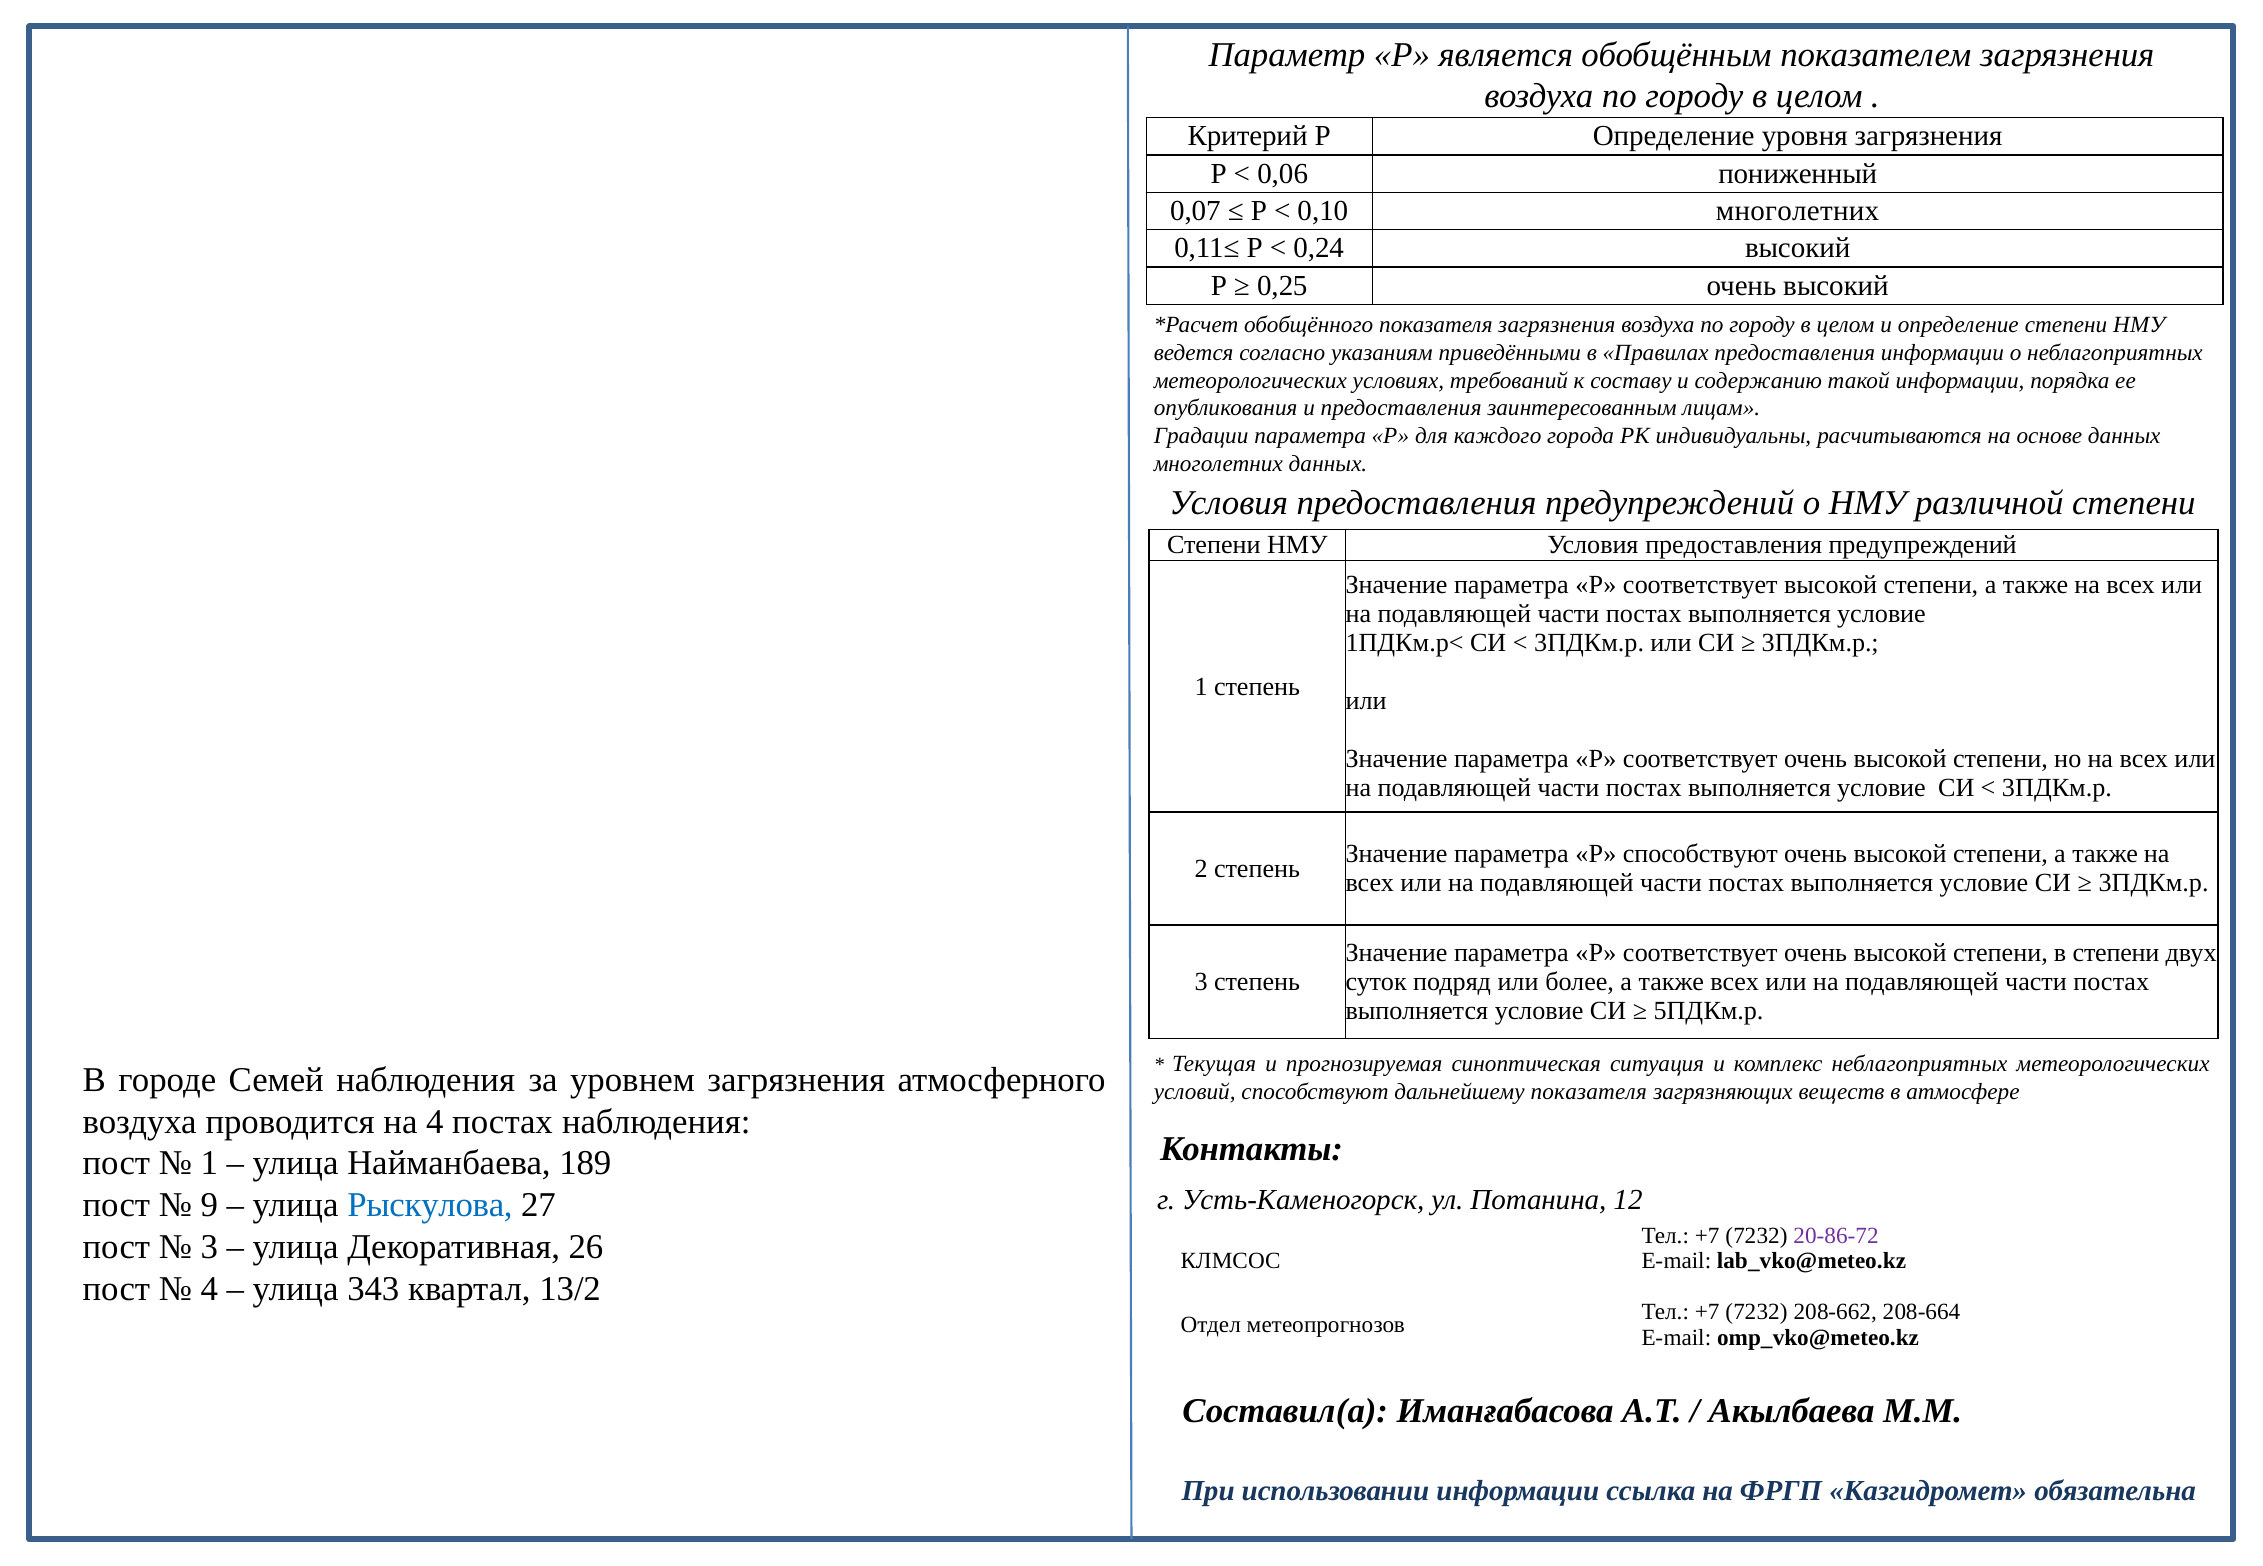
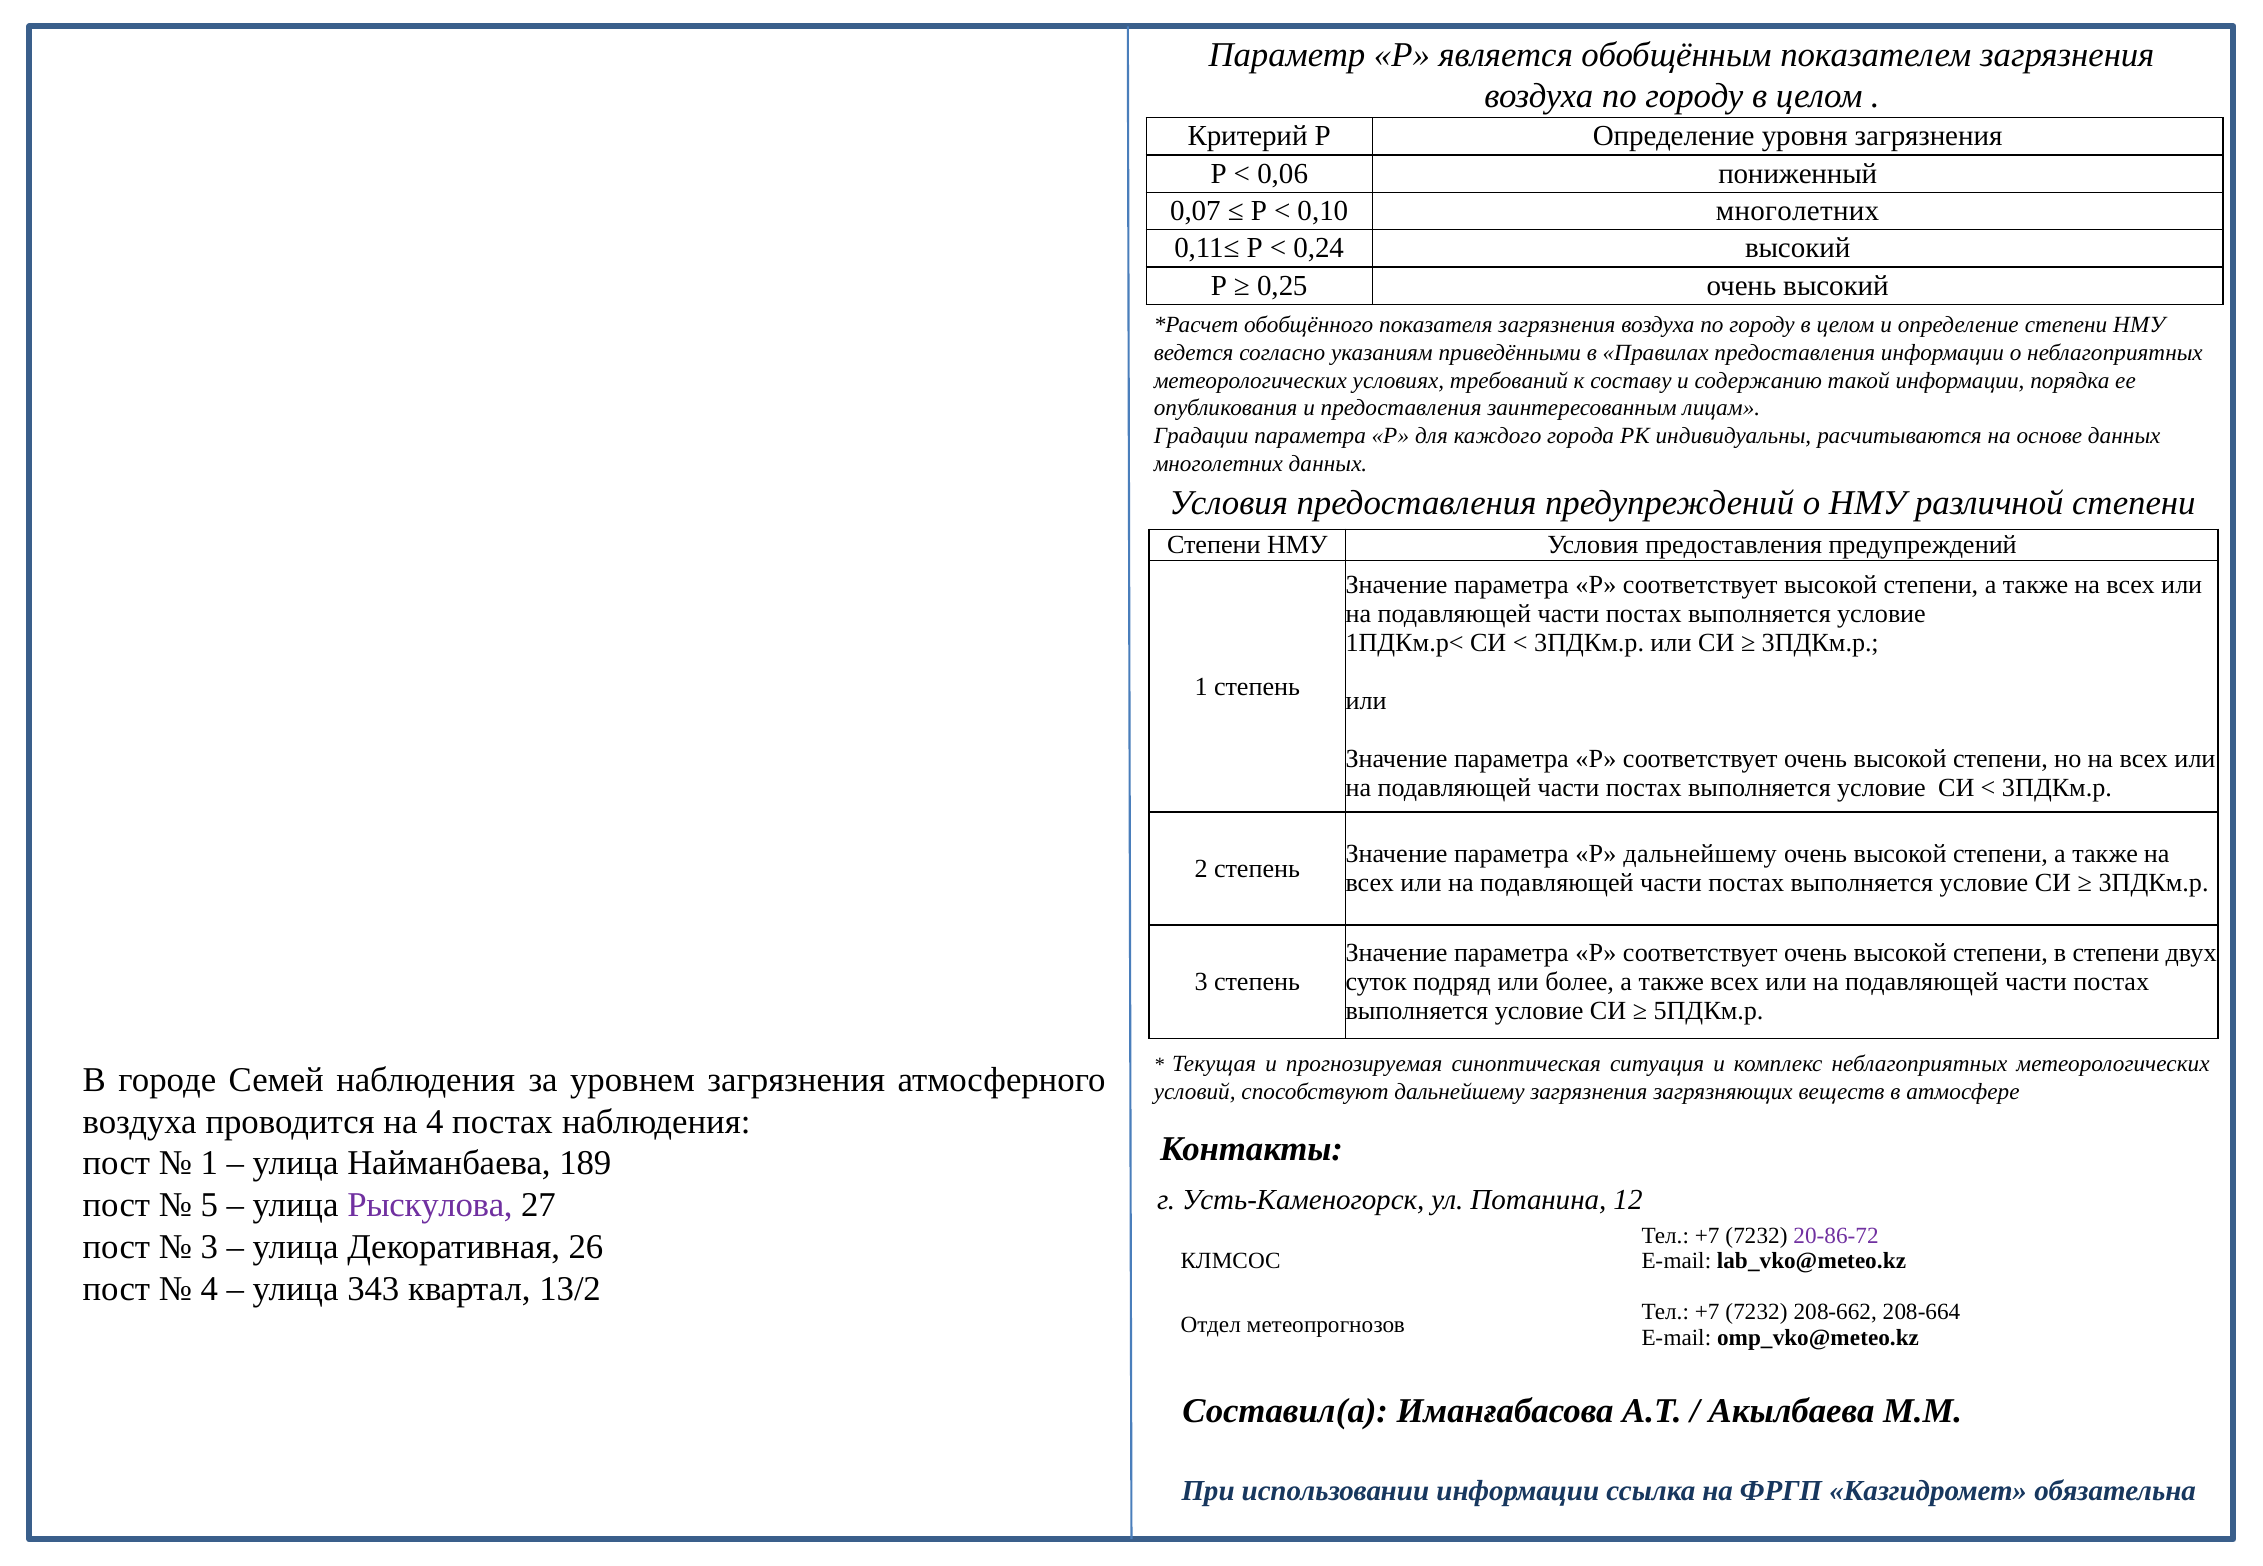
Р способствуют: способствуют -> дальнейшему
дальнейшему показателя: показателя -> загрязнения
9: 9 -> 5
Рыскулова colour: blue -> purple
